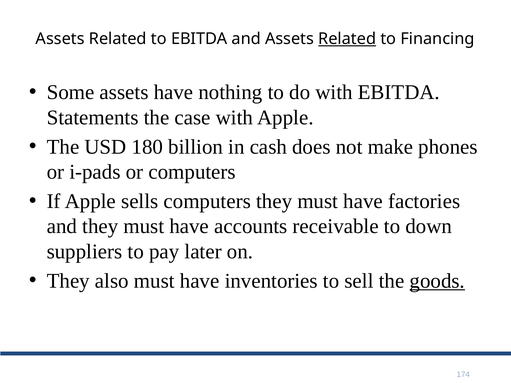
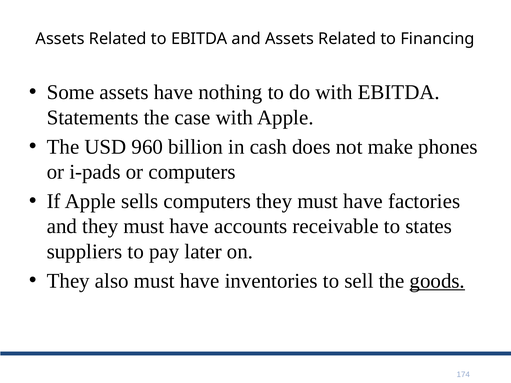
Related at (347, 39) underline: present -> none
180: 180 -> 960
down: down -> states
